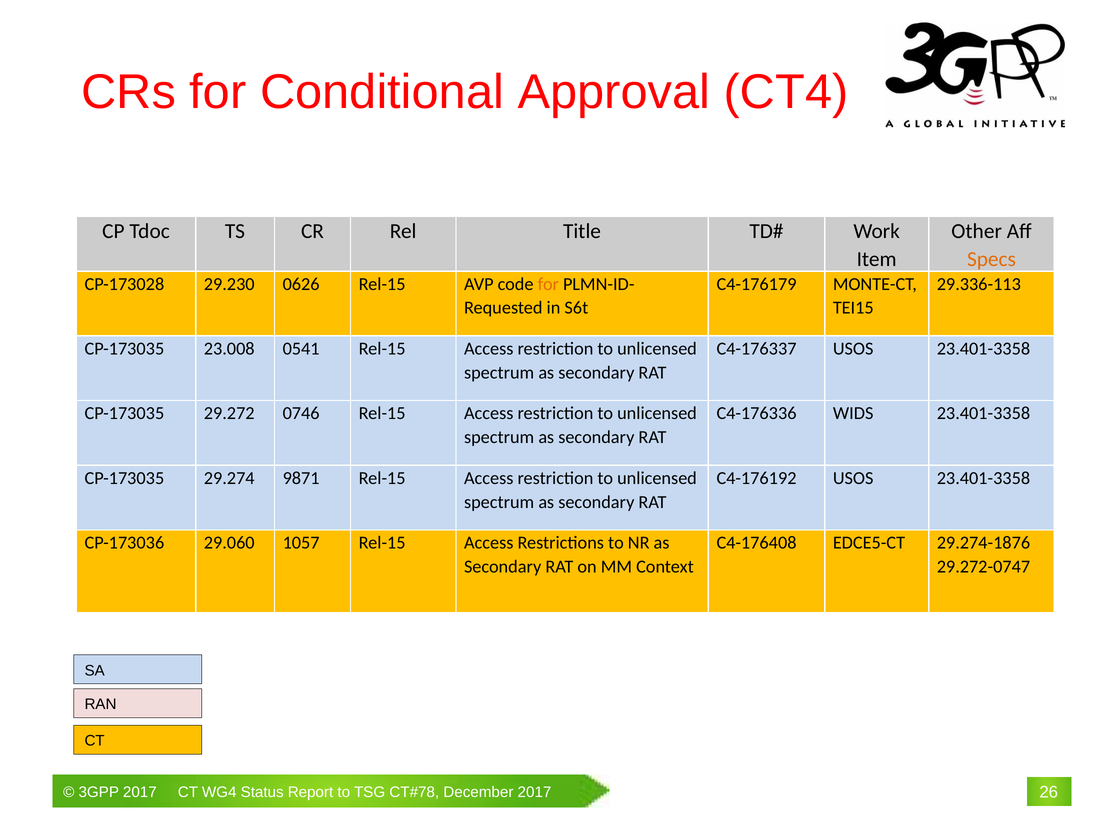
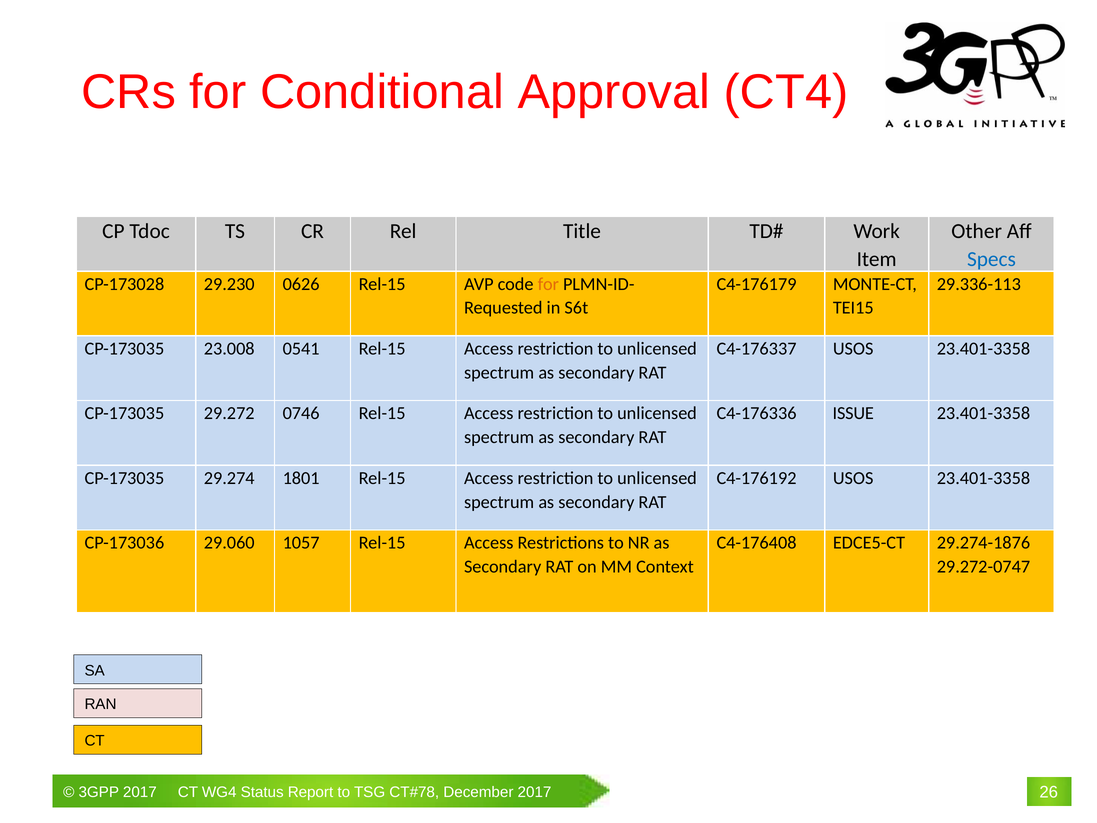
Specs colour: orange -> blue
WIDS: WIDS -> ISSUE
9871: 9871 -> 1801
